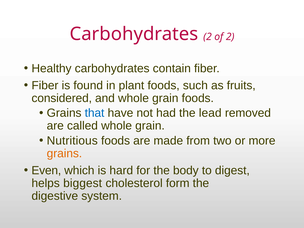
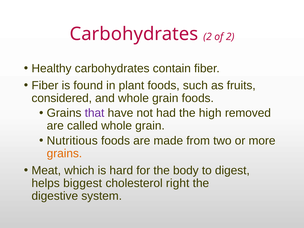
that colour: blue -> purple
lead: lead -> high
Even: Even -> Meat
form: form -> right
